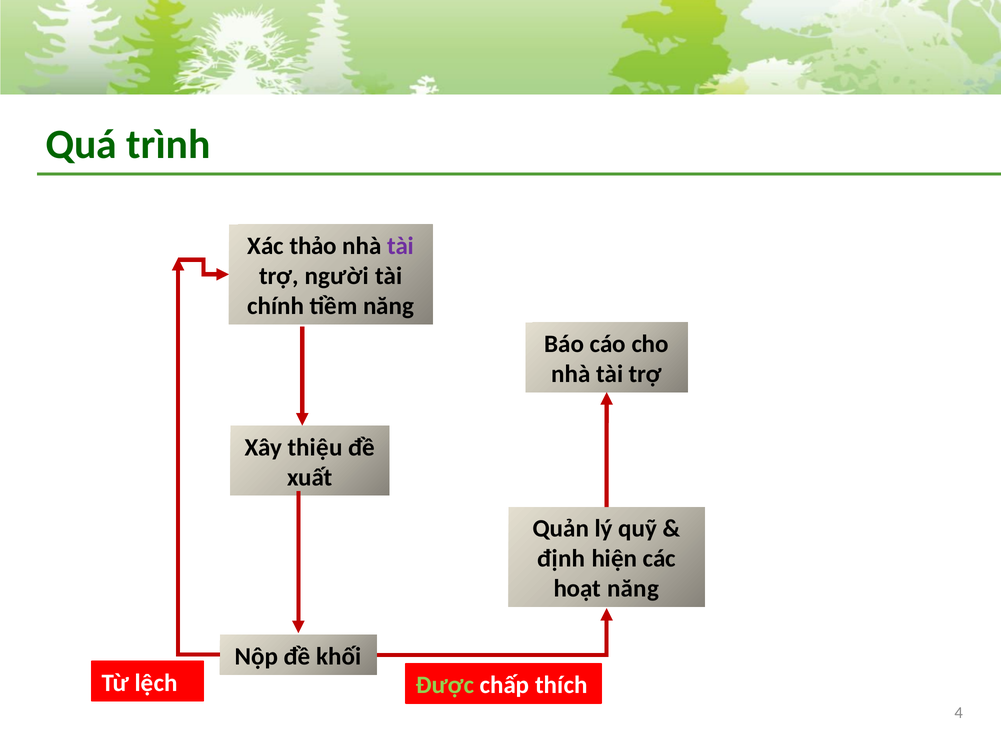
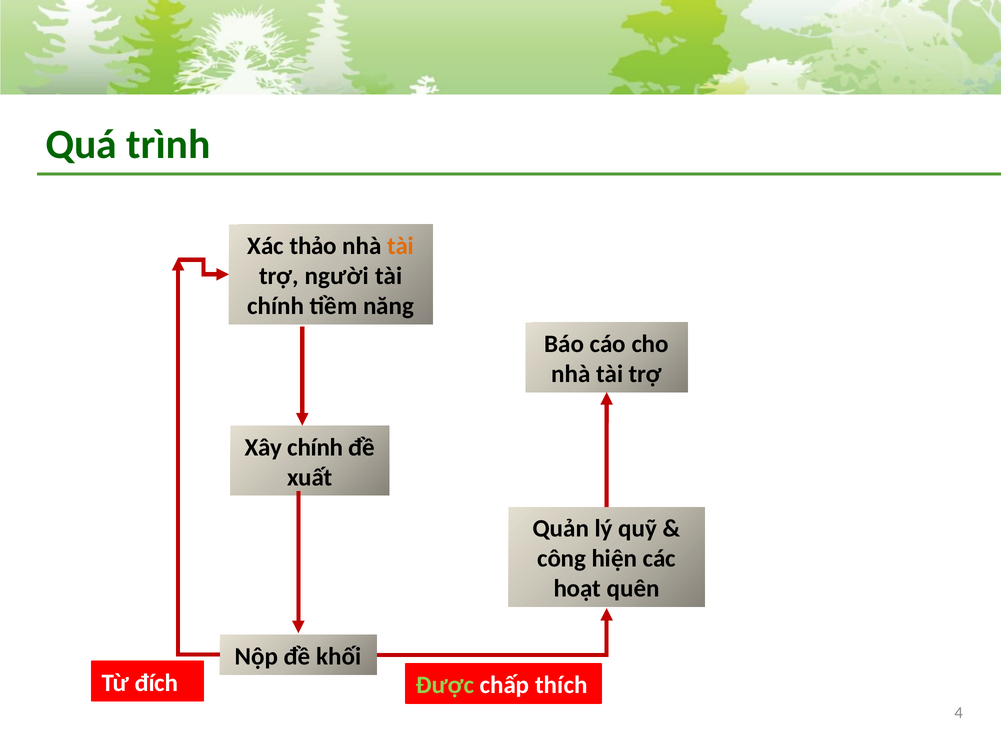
tài at (401, 246) colour: purple -> orange
Xây thiệu: thiệu -> chính
định: định -> công
hoạt năng: năng -> quên
lệch: lệch -> đích
